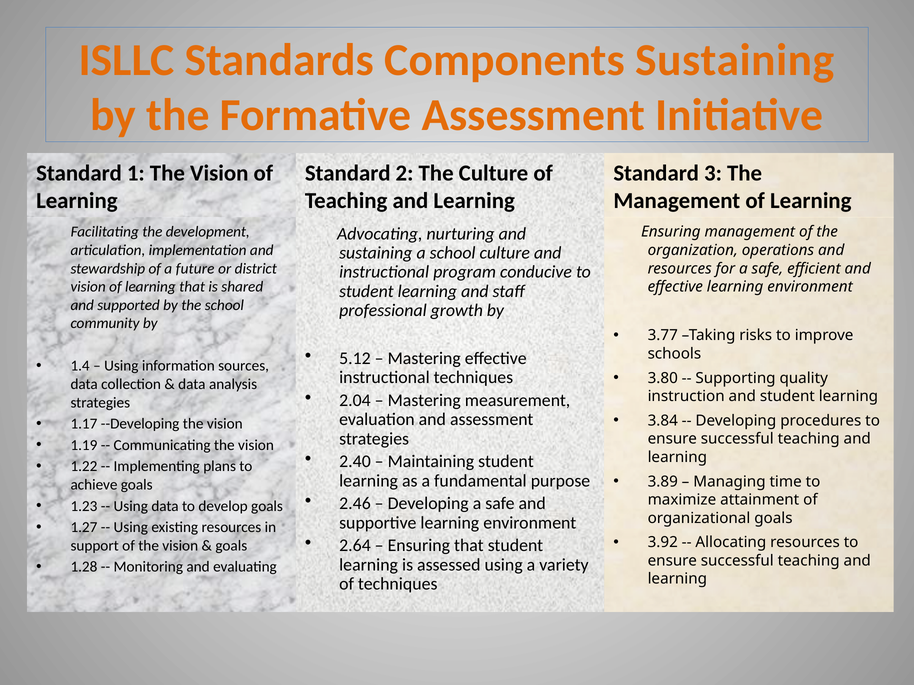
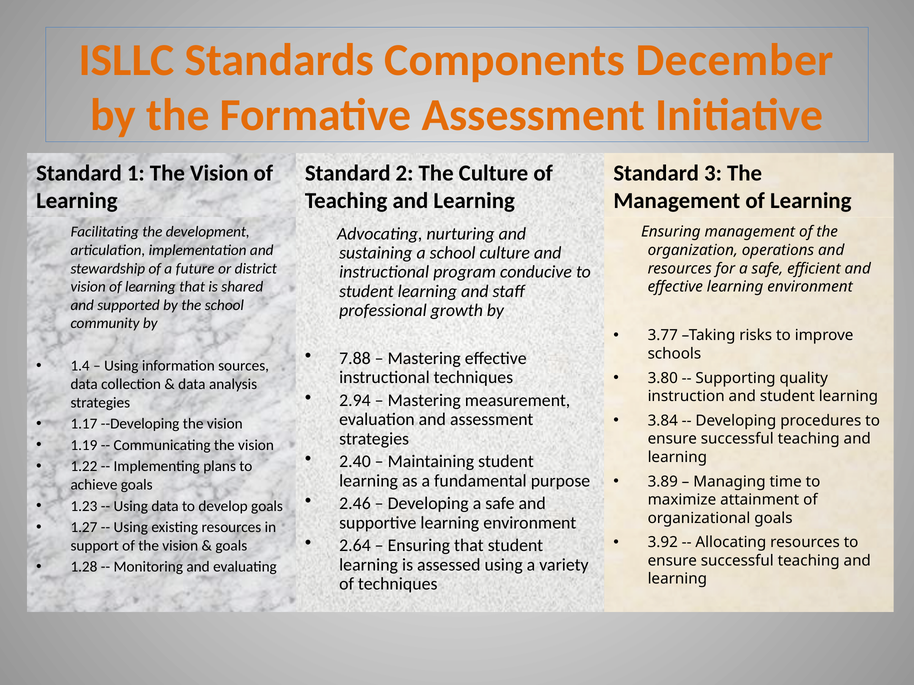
Components Sustaining: Sustaining -> December
5.12: 5.12 -> 7.88
2.04: 2.04 -> 2.94
